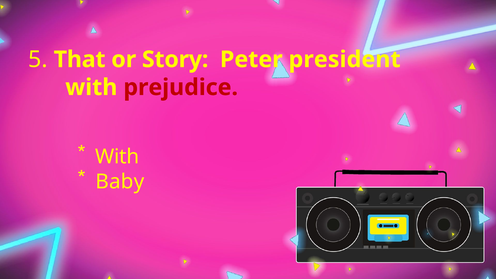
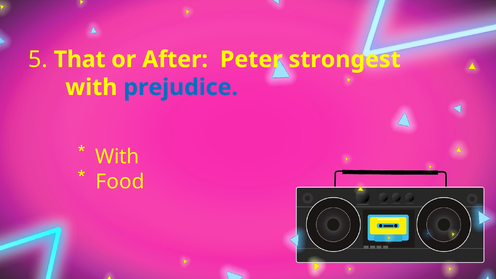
Story: Story -> After
president: president -> strongest
prejudice colour: red -> blue
Baby: Baby -> Food
